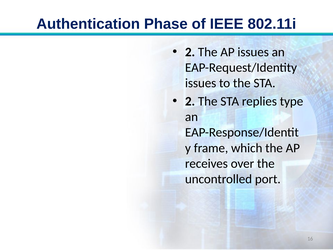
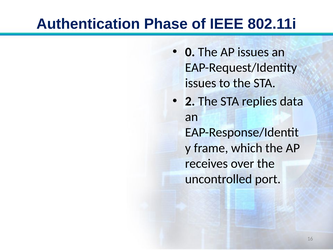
2 at (190, 52): 2 -> 0
type: type -> data
